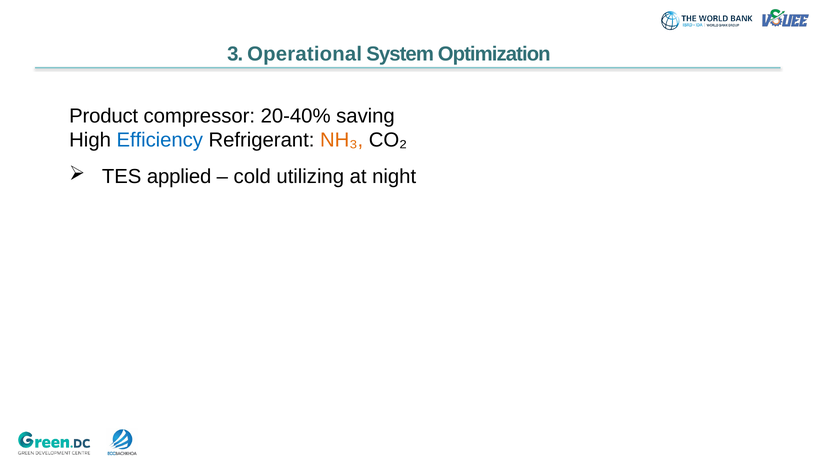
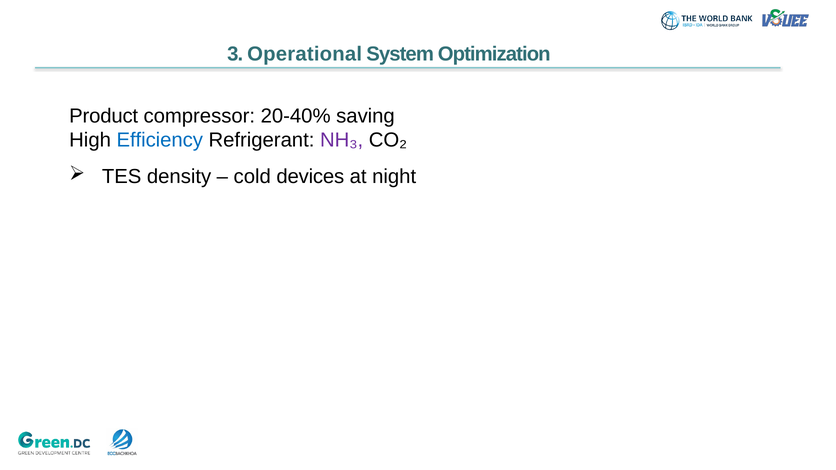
NH₃ colour: orange -> purple
applied: applied -> density
utilizing: utilizing -> devices
